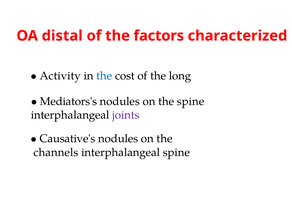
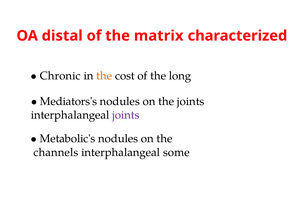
factors: factors -> matrix
Activity: Activity -> Chronic
the at (104, 76) colour: blue -> orange
the spine: spine -> joints
Causative's: Causative's -> Metabolic's
interphalangeal spine: spine -> some
